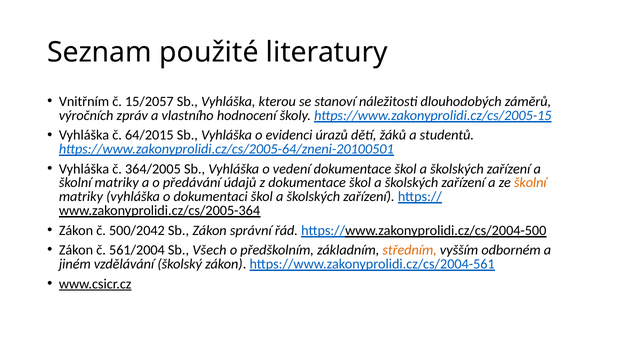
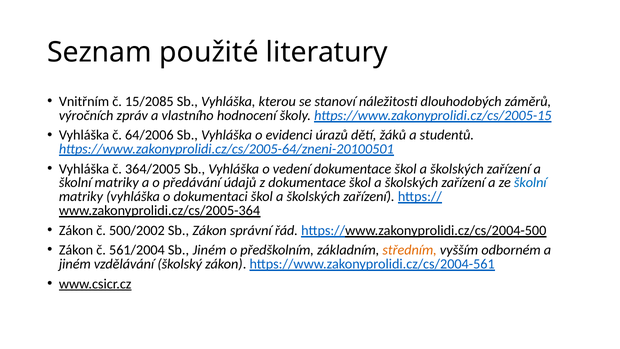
15/2057: 15/2057 -> 15/2085
64/2015: 64/2015 -> 64/2006
školní at (530, 183) colour: orange -> blue
500/2042: 500/2042 -> 500/2002
Sb Všech: Všech -> Jiném
